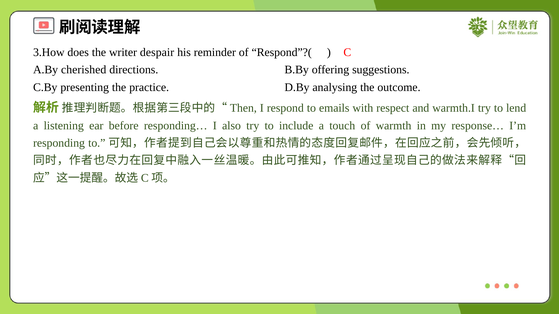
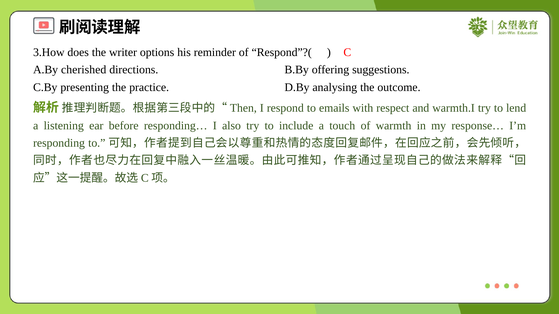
despair: despair -> options
